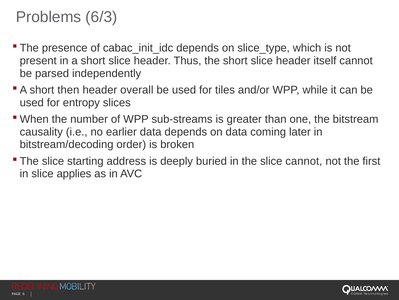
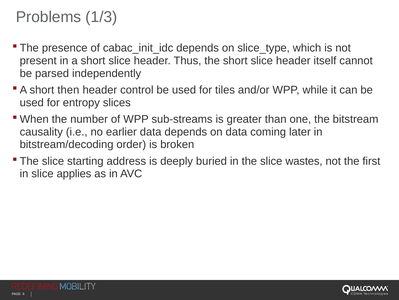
6/3: 6/3 -> 1/3
overall: overall -> control
slice cannot: cannot -> wastes
